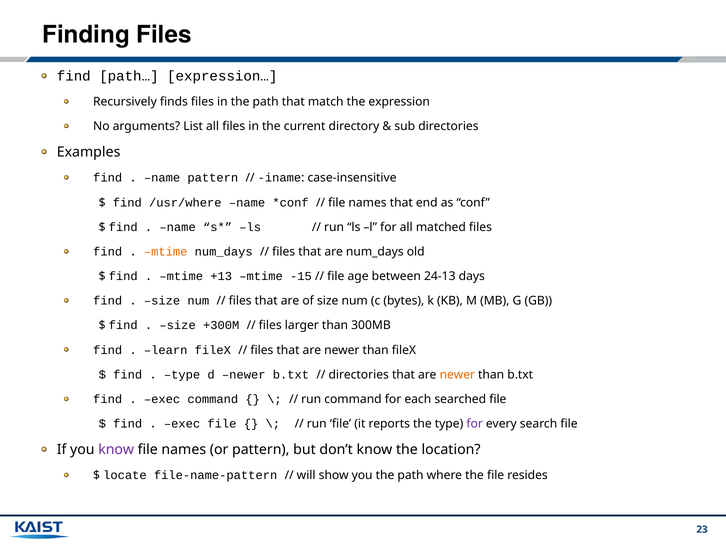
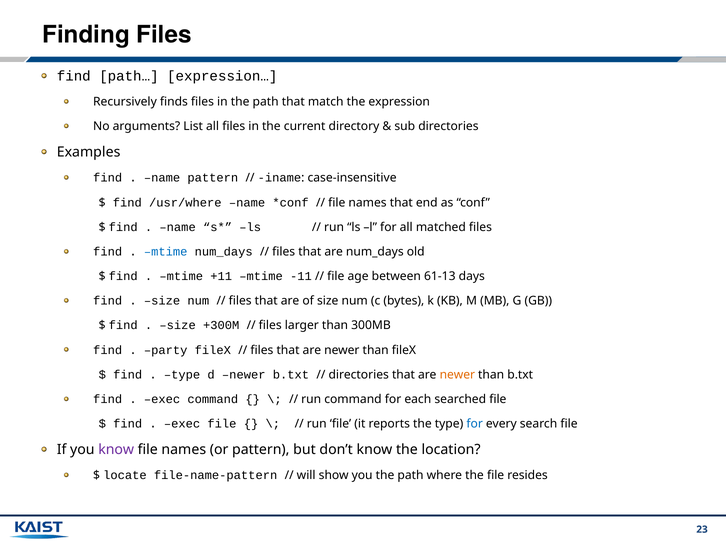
mtime at (166, 252) colour: orange -> blue
+13: +13 -> +11
-15: -15 -> -11
24-13: 24-13 -> 61-13
learn: learn -> party
for at (475, 424) colour: purple -> blue
